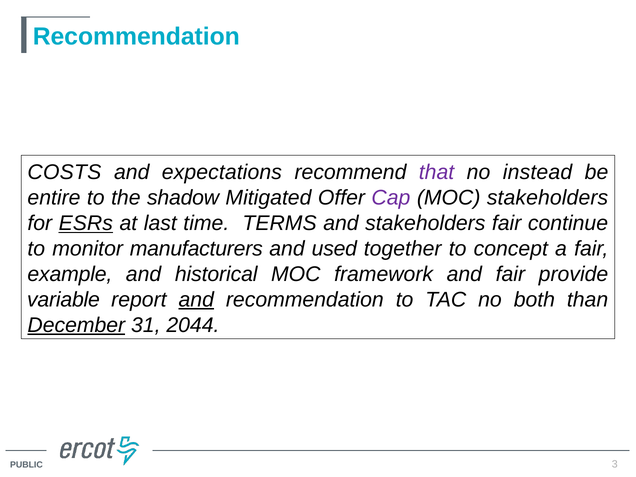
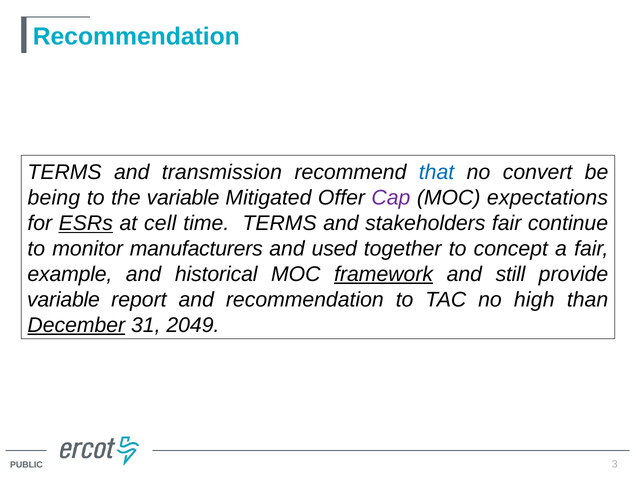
COSTS at (64, 172): COSTS -> TERMS
expectations: expectations -> transmission
that colour: purple -> blue
instead: instead -> convert
entire: entire -> being
the shadow: shadow -> variable
MOC stakeholders: stakeholders -> expectations
last: last -> cell
framework underline: none -> present
and fair: fair -> still
and at (196, 300) underline: present -> none
both: both -> high
2044: 2044 -> 2049
